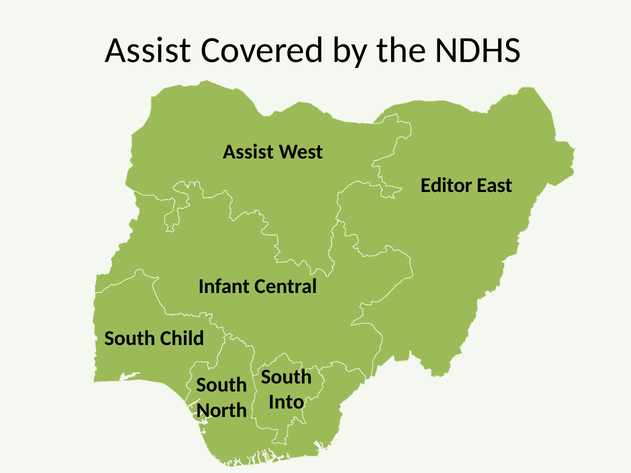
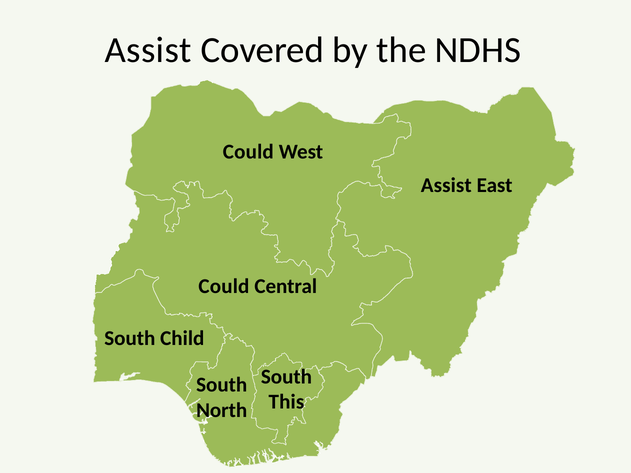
Assist at (248, 152): Assist -> Could
Editor at (446, 185): Editor -> Assist
Infant at (224, 287): Infant -> Could
Into: Into -> This
